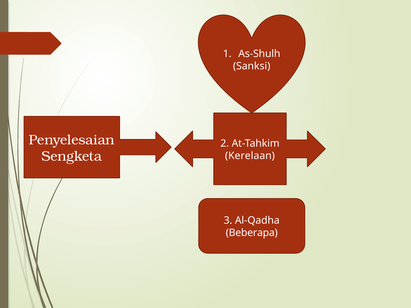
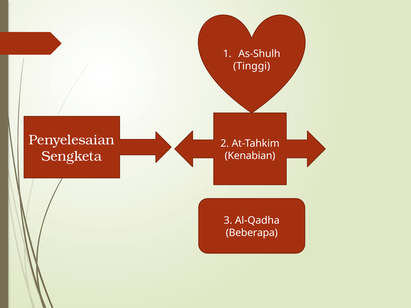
Sanksi: Sanksi -> Tinggi
Kerelaan: Kerelaan -> Kenabian
